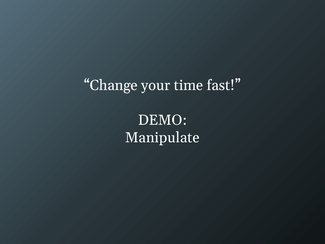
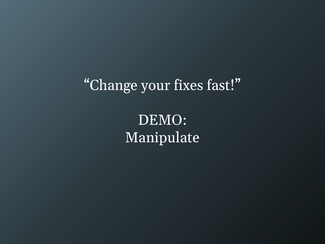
time: time -> fixes
